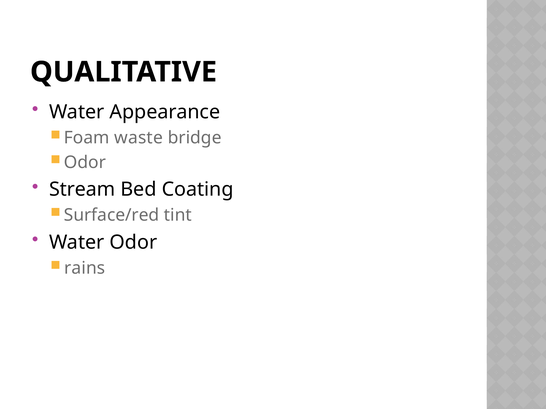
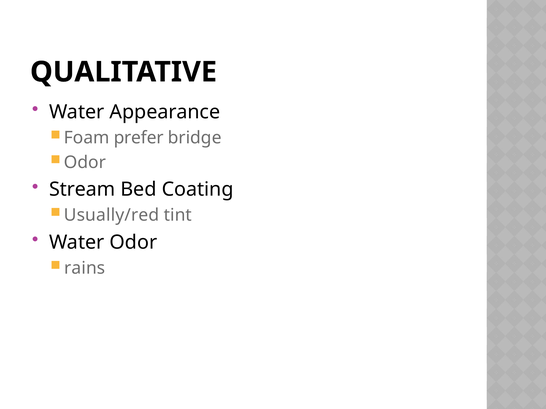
waste: waste -> prefer
Surface/red: Surface/red -> Usually/red
